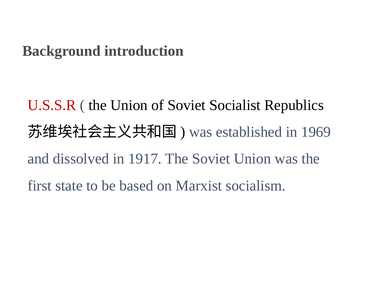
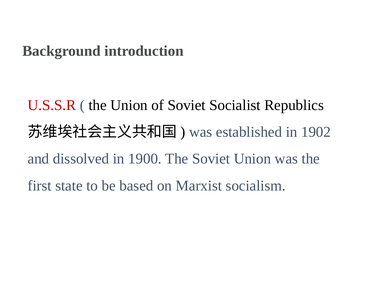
1969: 1969 -> 1902
1917: 1917 -> 1900
